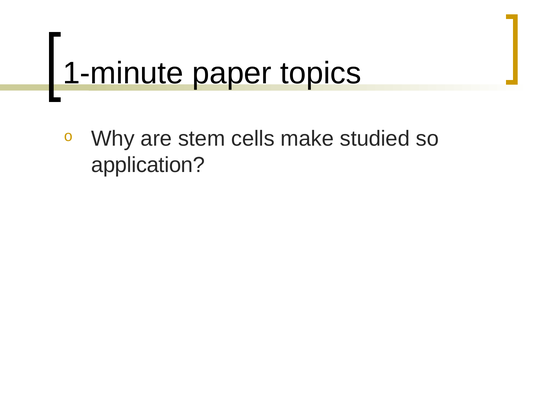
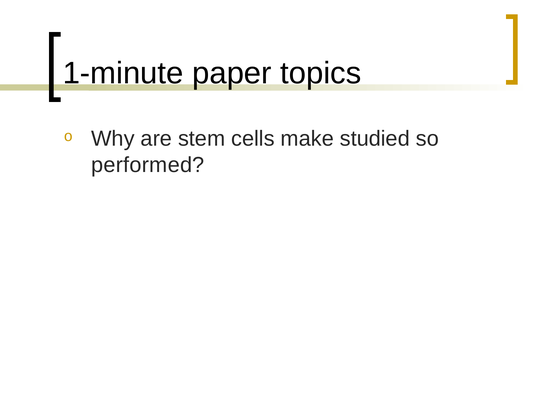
application: application -> performed
